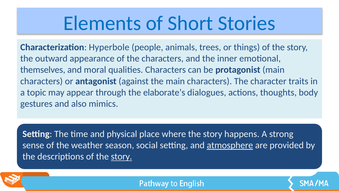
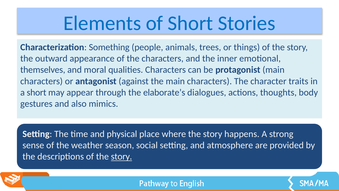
Hyperbole: Hyperbole -> Something
a topic: topic -> short
atmosphere underline: present -> none
